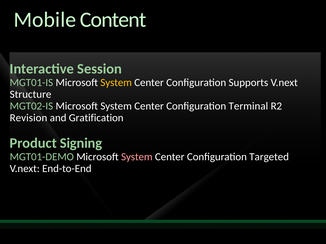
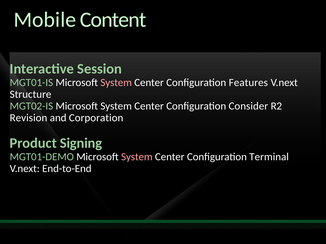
System at (116, 83) colour: yellow -> pink
Supports: Supports -> Features
Terminal: Terminal -> Consider
Gratification: Gratification -> Corporation
Targeted: Targeted -> Terminal
